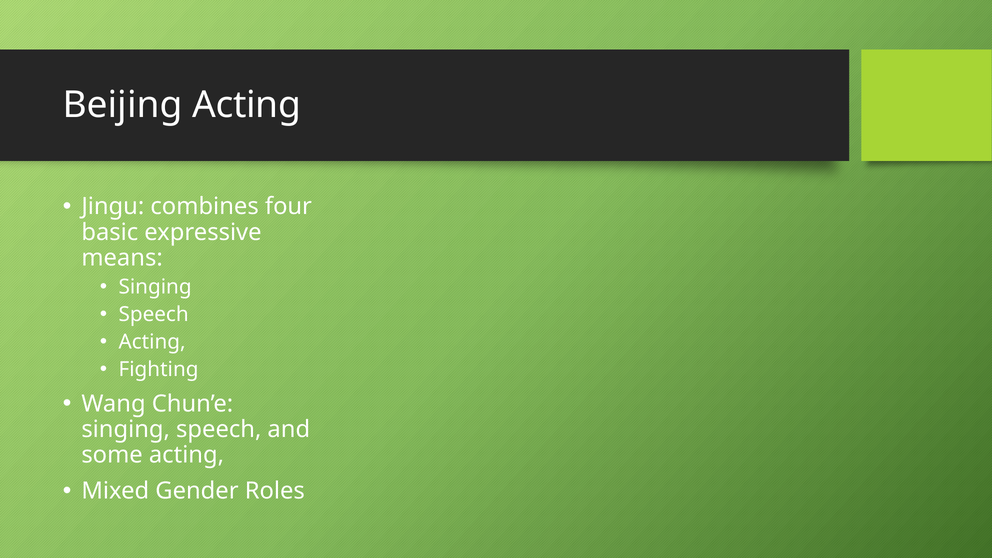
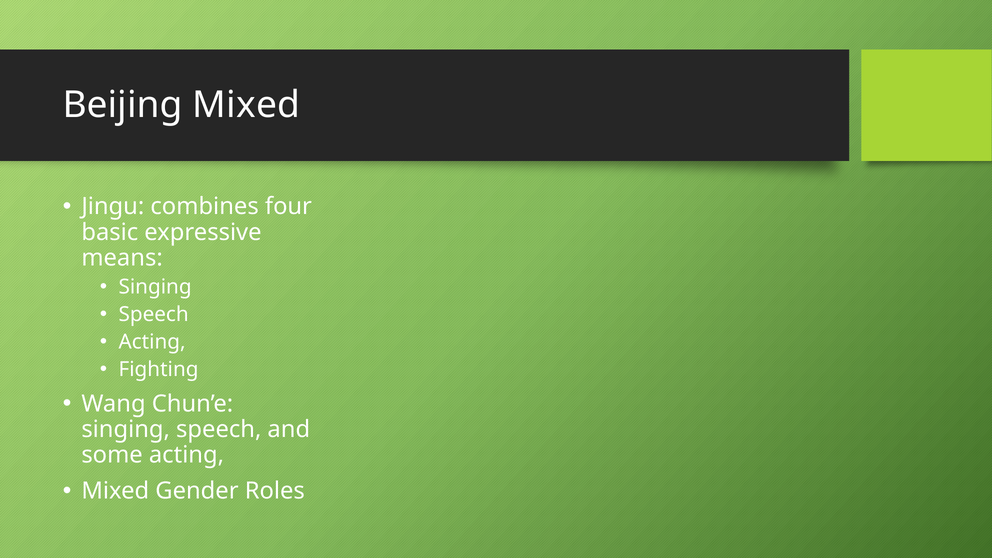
Beijing Acting: Acting -> Mixed
